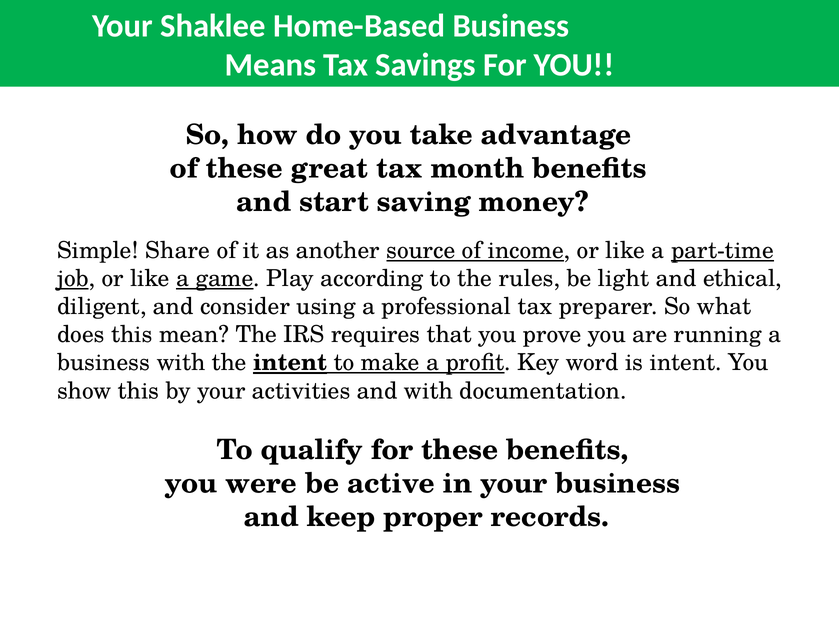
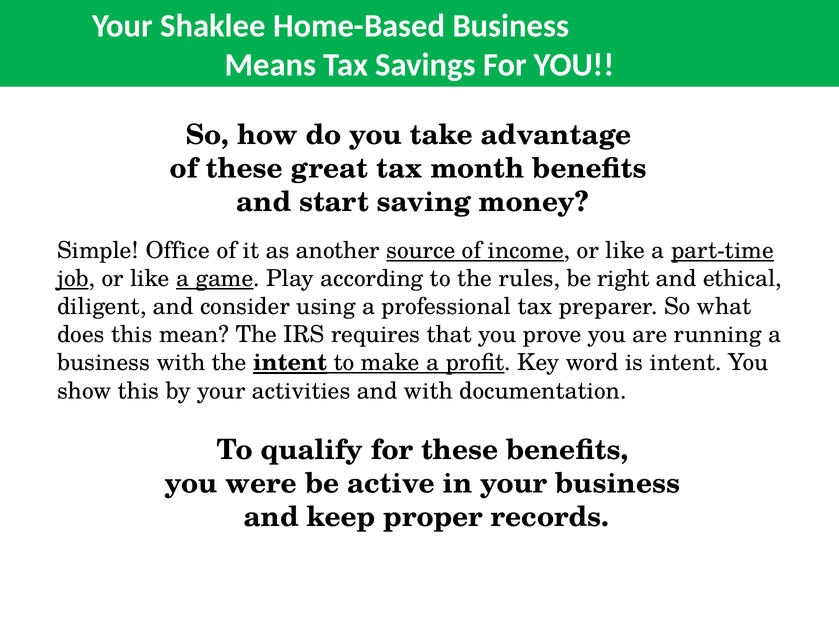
Share: Share -> Office
light: light -> right
